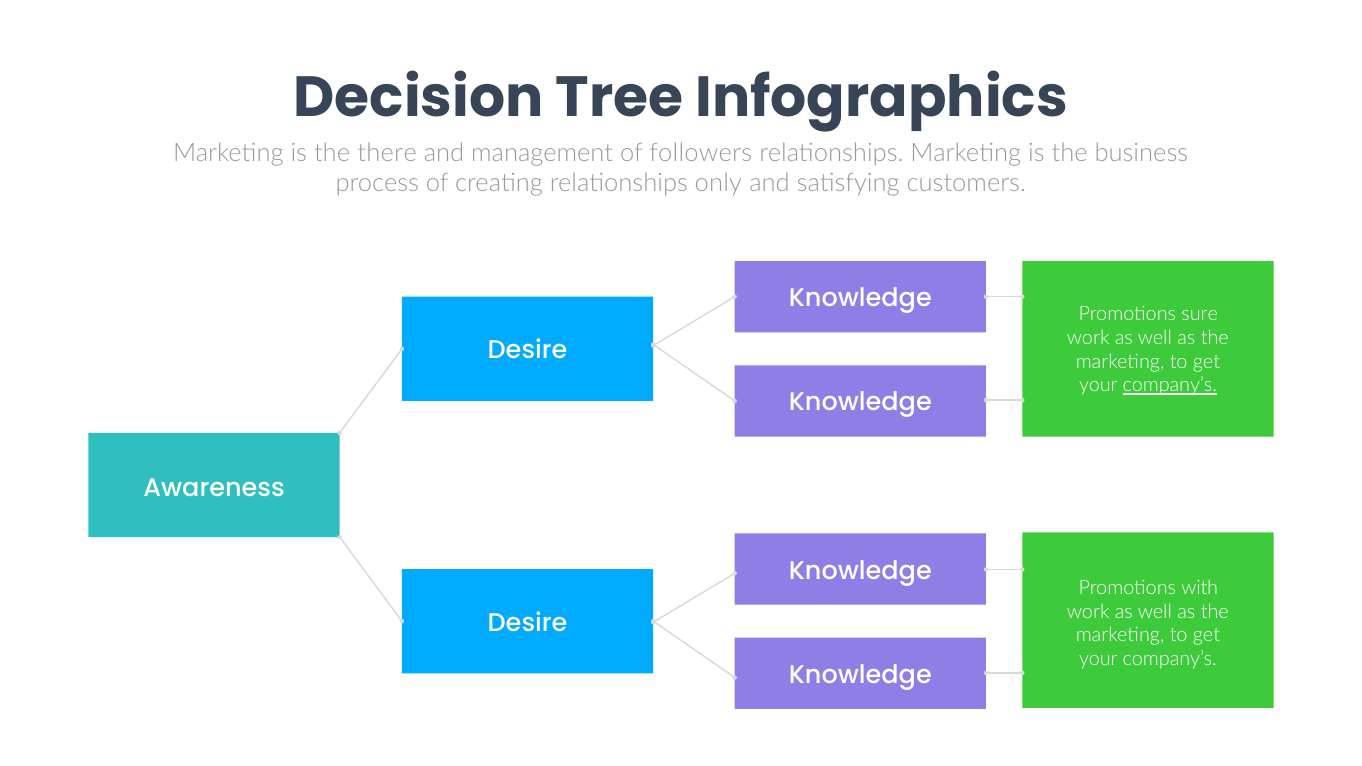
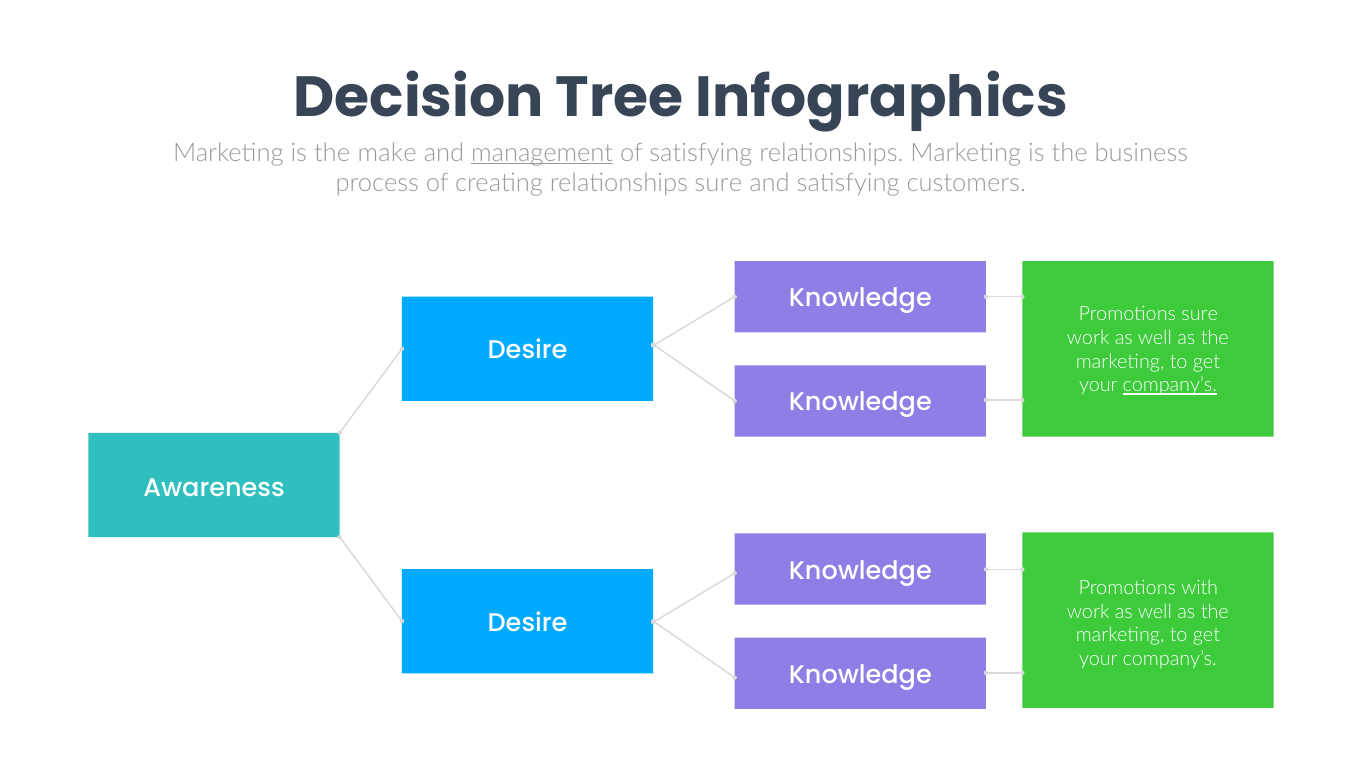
there: there -> make
management underline: none -> present
of followers: followers -> satisfying
relationships only: only -> sure
